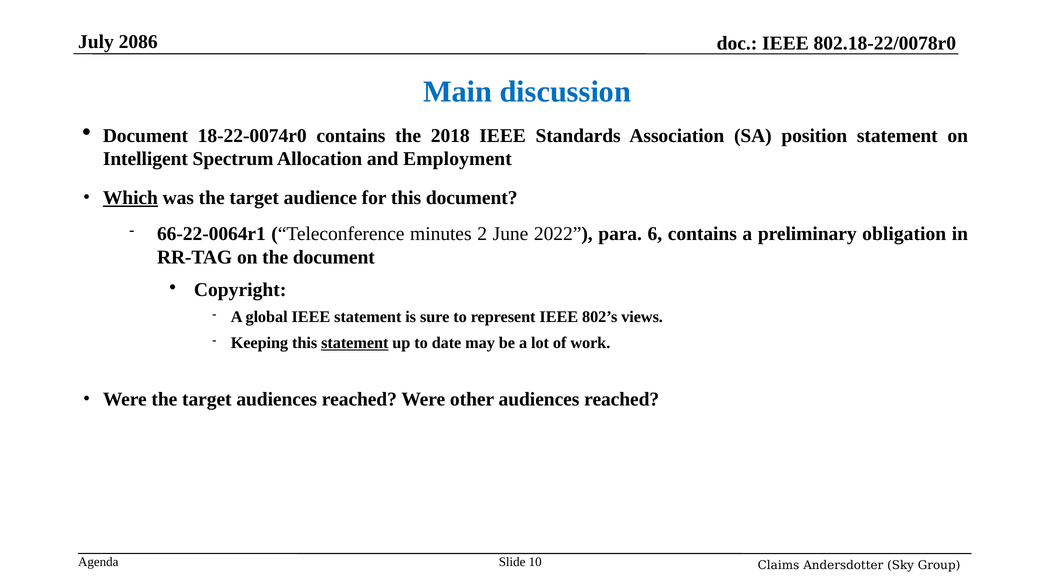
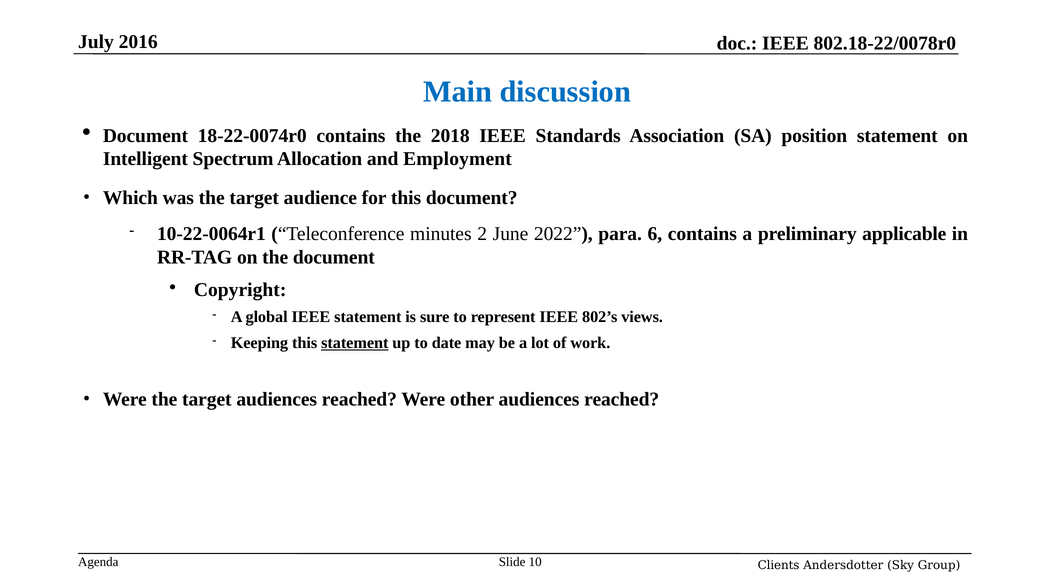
2086: 2086 -> 2016
Which underline: present -> none
66-22-0064r1: 66-22-0064r1 -> 10-22-0064r1
obligation: obligation -> applicable
Claims: Claims -> Clients
